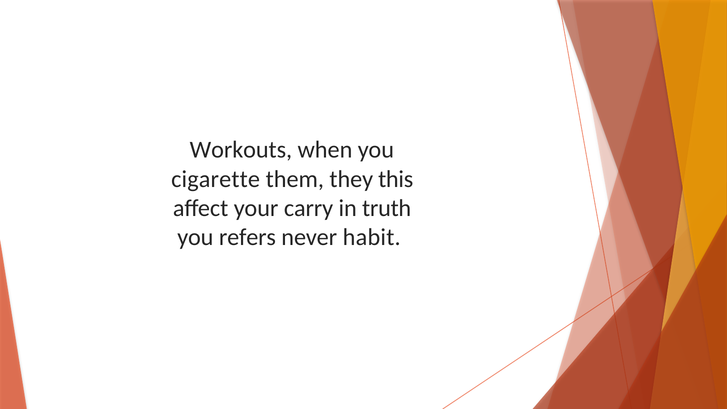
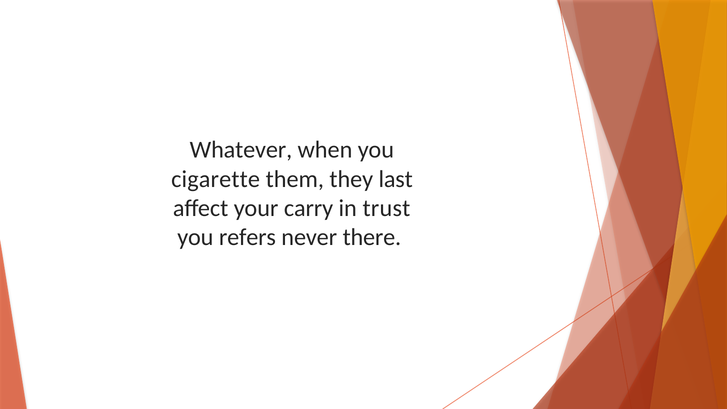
Workouts: Workouts -> Whatever
this: this -> last
truth: truth -> trust
habit: habit -> there
